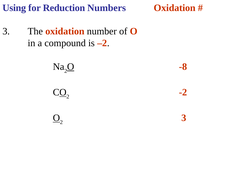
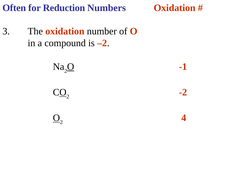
Using: Using -> Often
-8: -8 -> -1
3 at (184, 118): 3 -> 4
